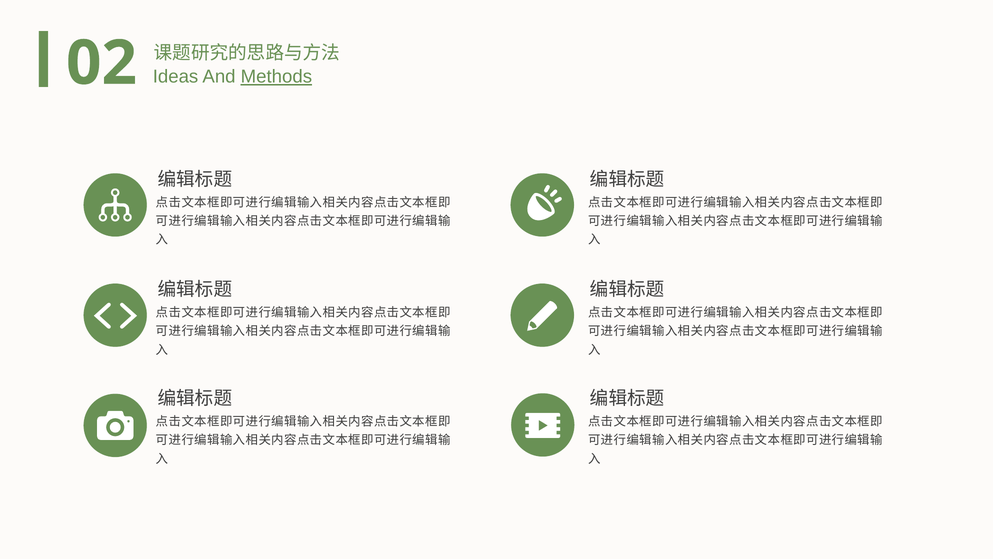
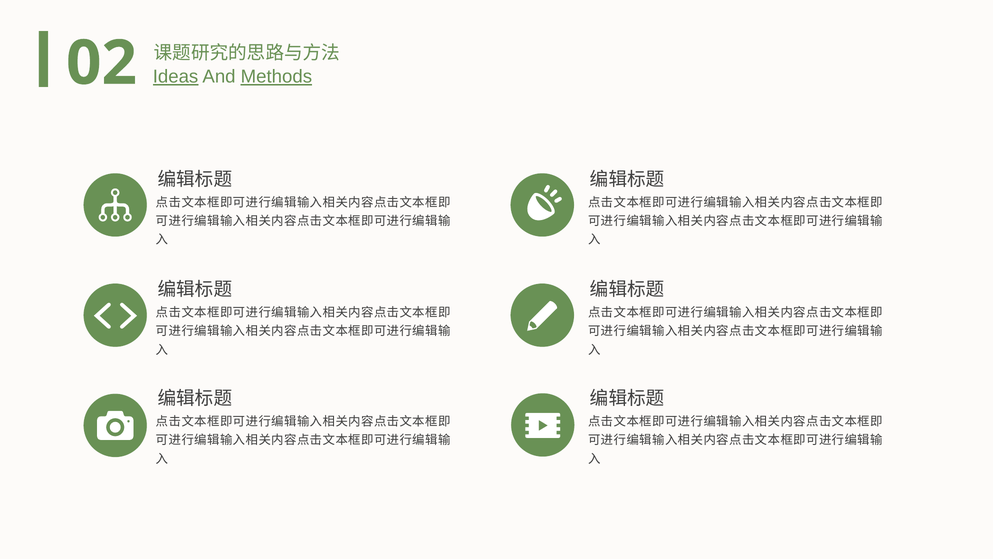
Ideas underline: none -> present
